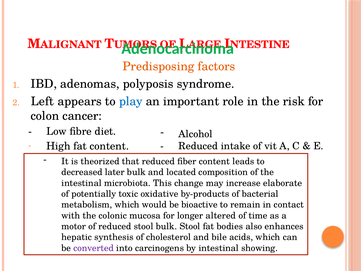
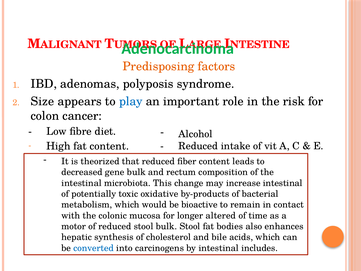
Left: Left -> Size
later: later -> gene
located: located -> rectum
increase elaborate: elaborate -> intestinal
converted colour: purple -> blue
showing: showing -> includes
